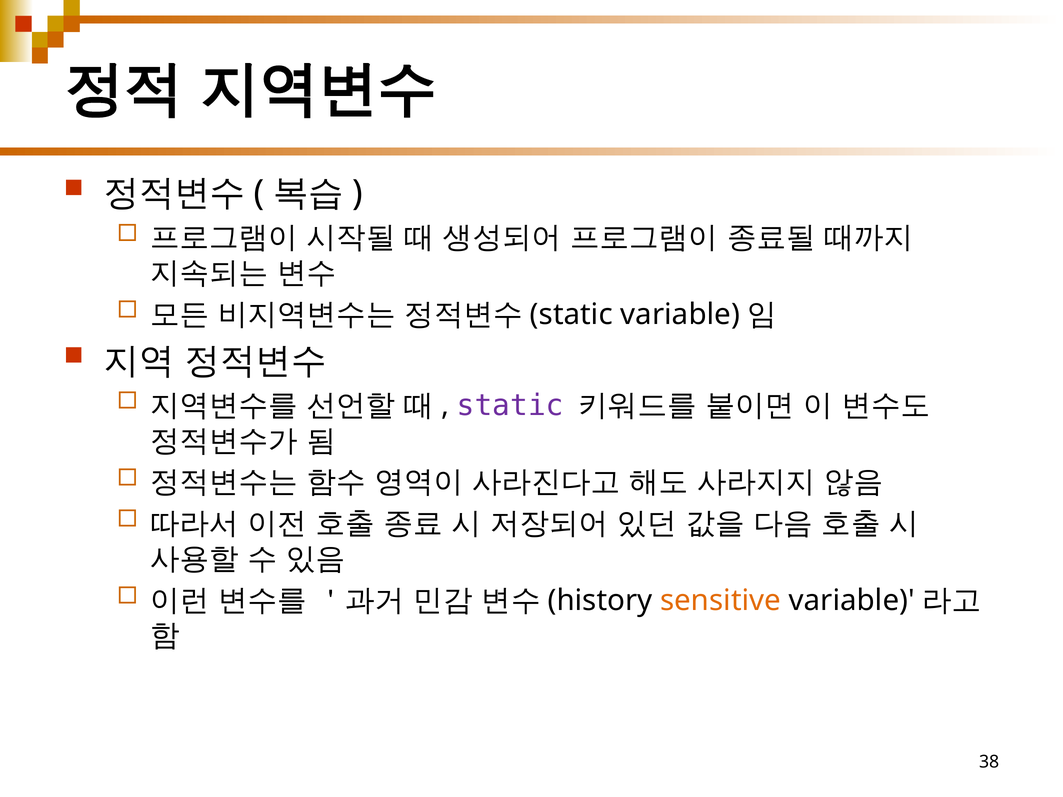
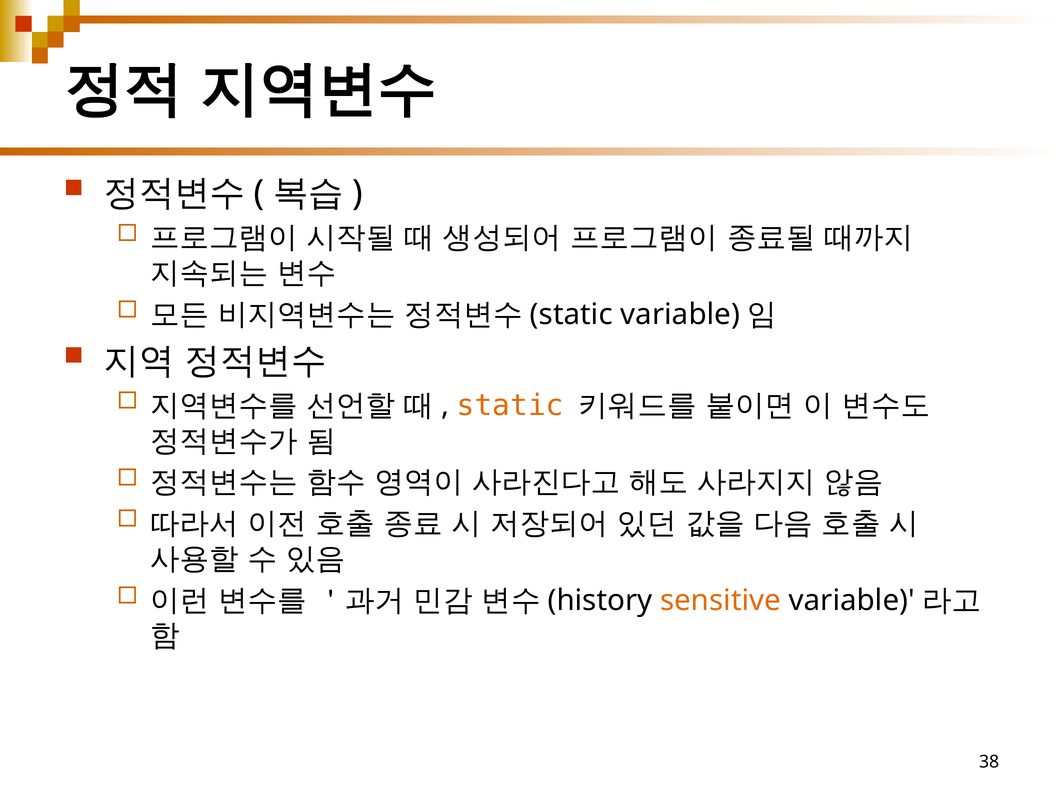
static colour: purple -> orange
